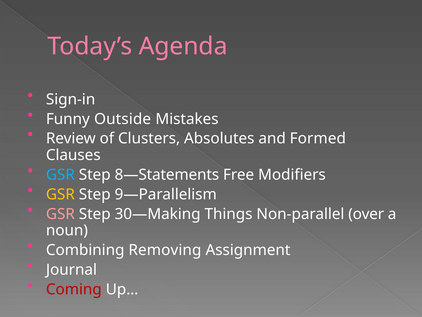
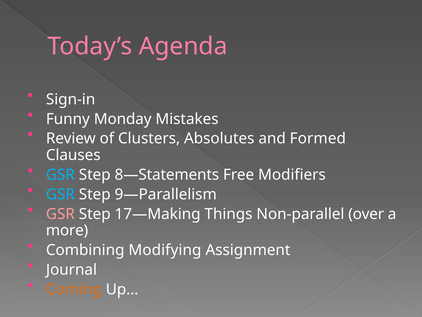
Outside: Outside -> Monday
GSR at (60, 194) colour: yellow -> light blue
30—Making: 30—Making -> 17—Making
noun: noun -> more
Removing: Removing -> Modifying
Coming colour: red -> orange
